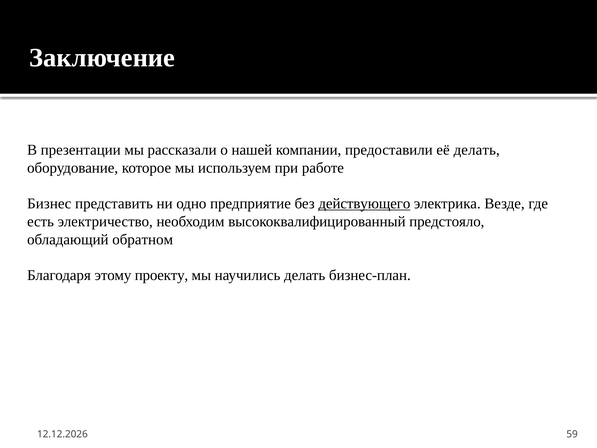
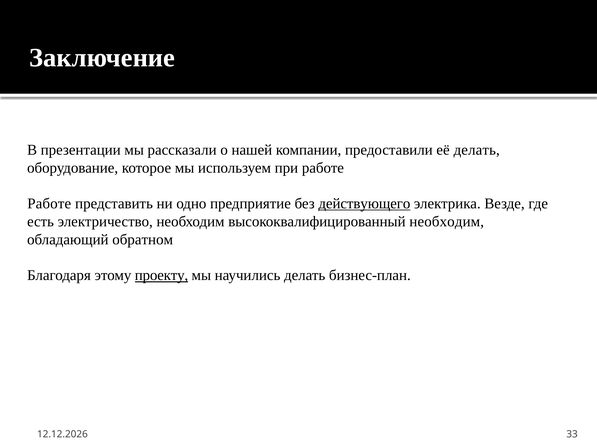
Бизнес at (49, 204): Бизнес -> Работе
высококвалифицированный предстояло: предстояло -> необходим
проекту underline: none -> present
59: 59 -> 33
